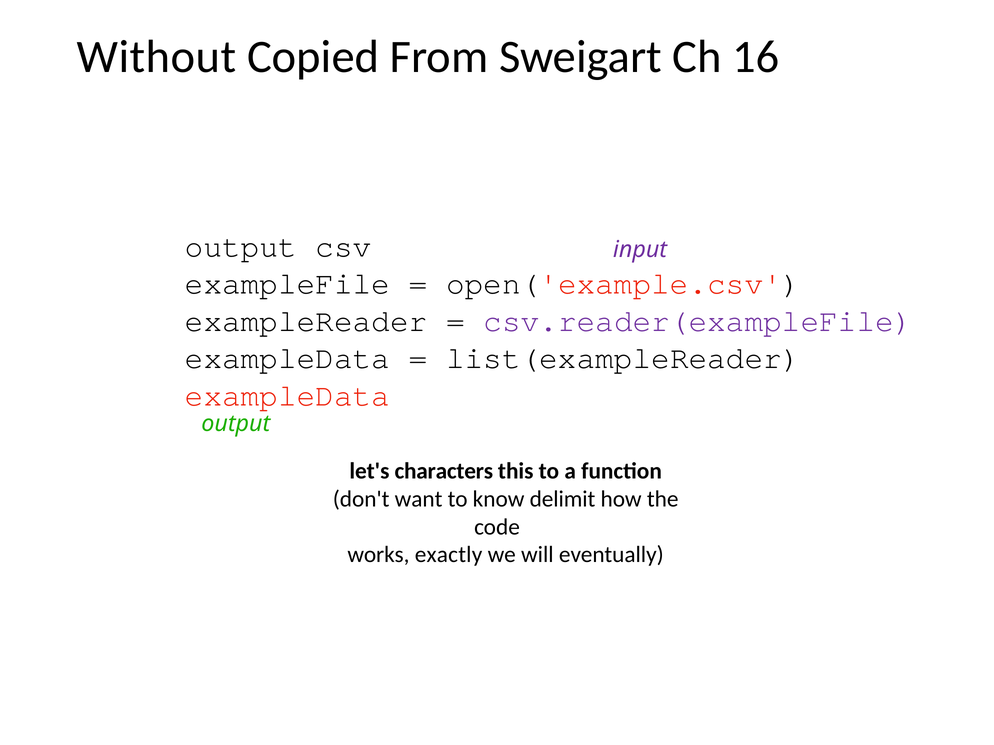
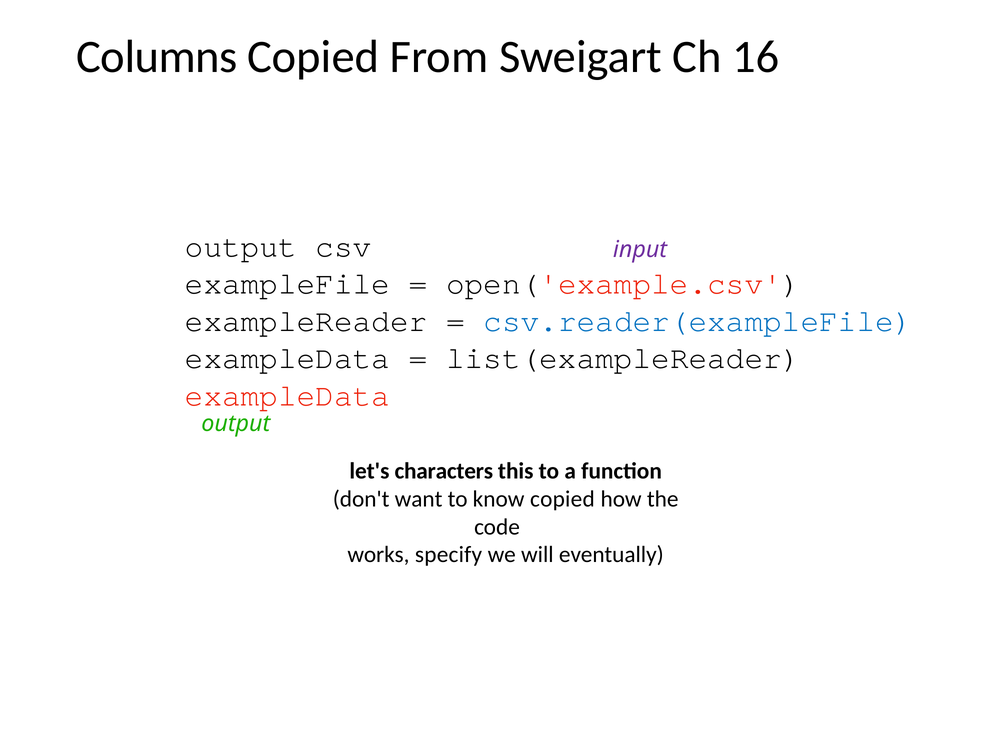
Without: Without -> Columns
csv.reader(exampleFile colour: purple -> blue
know delimit: delimit -> copied
exactly: exactly -> specify
